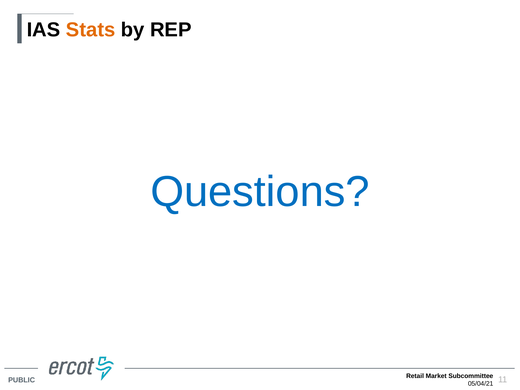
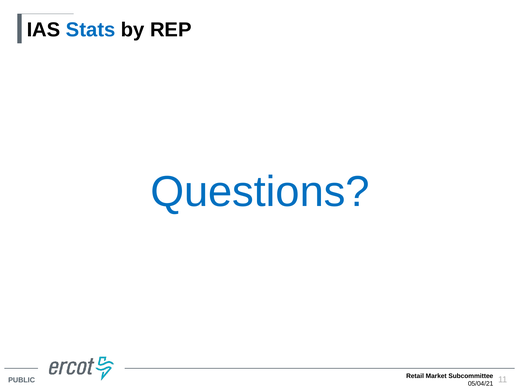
Stats colour: orange -> blue
